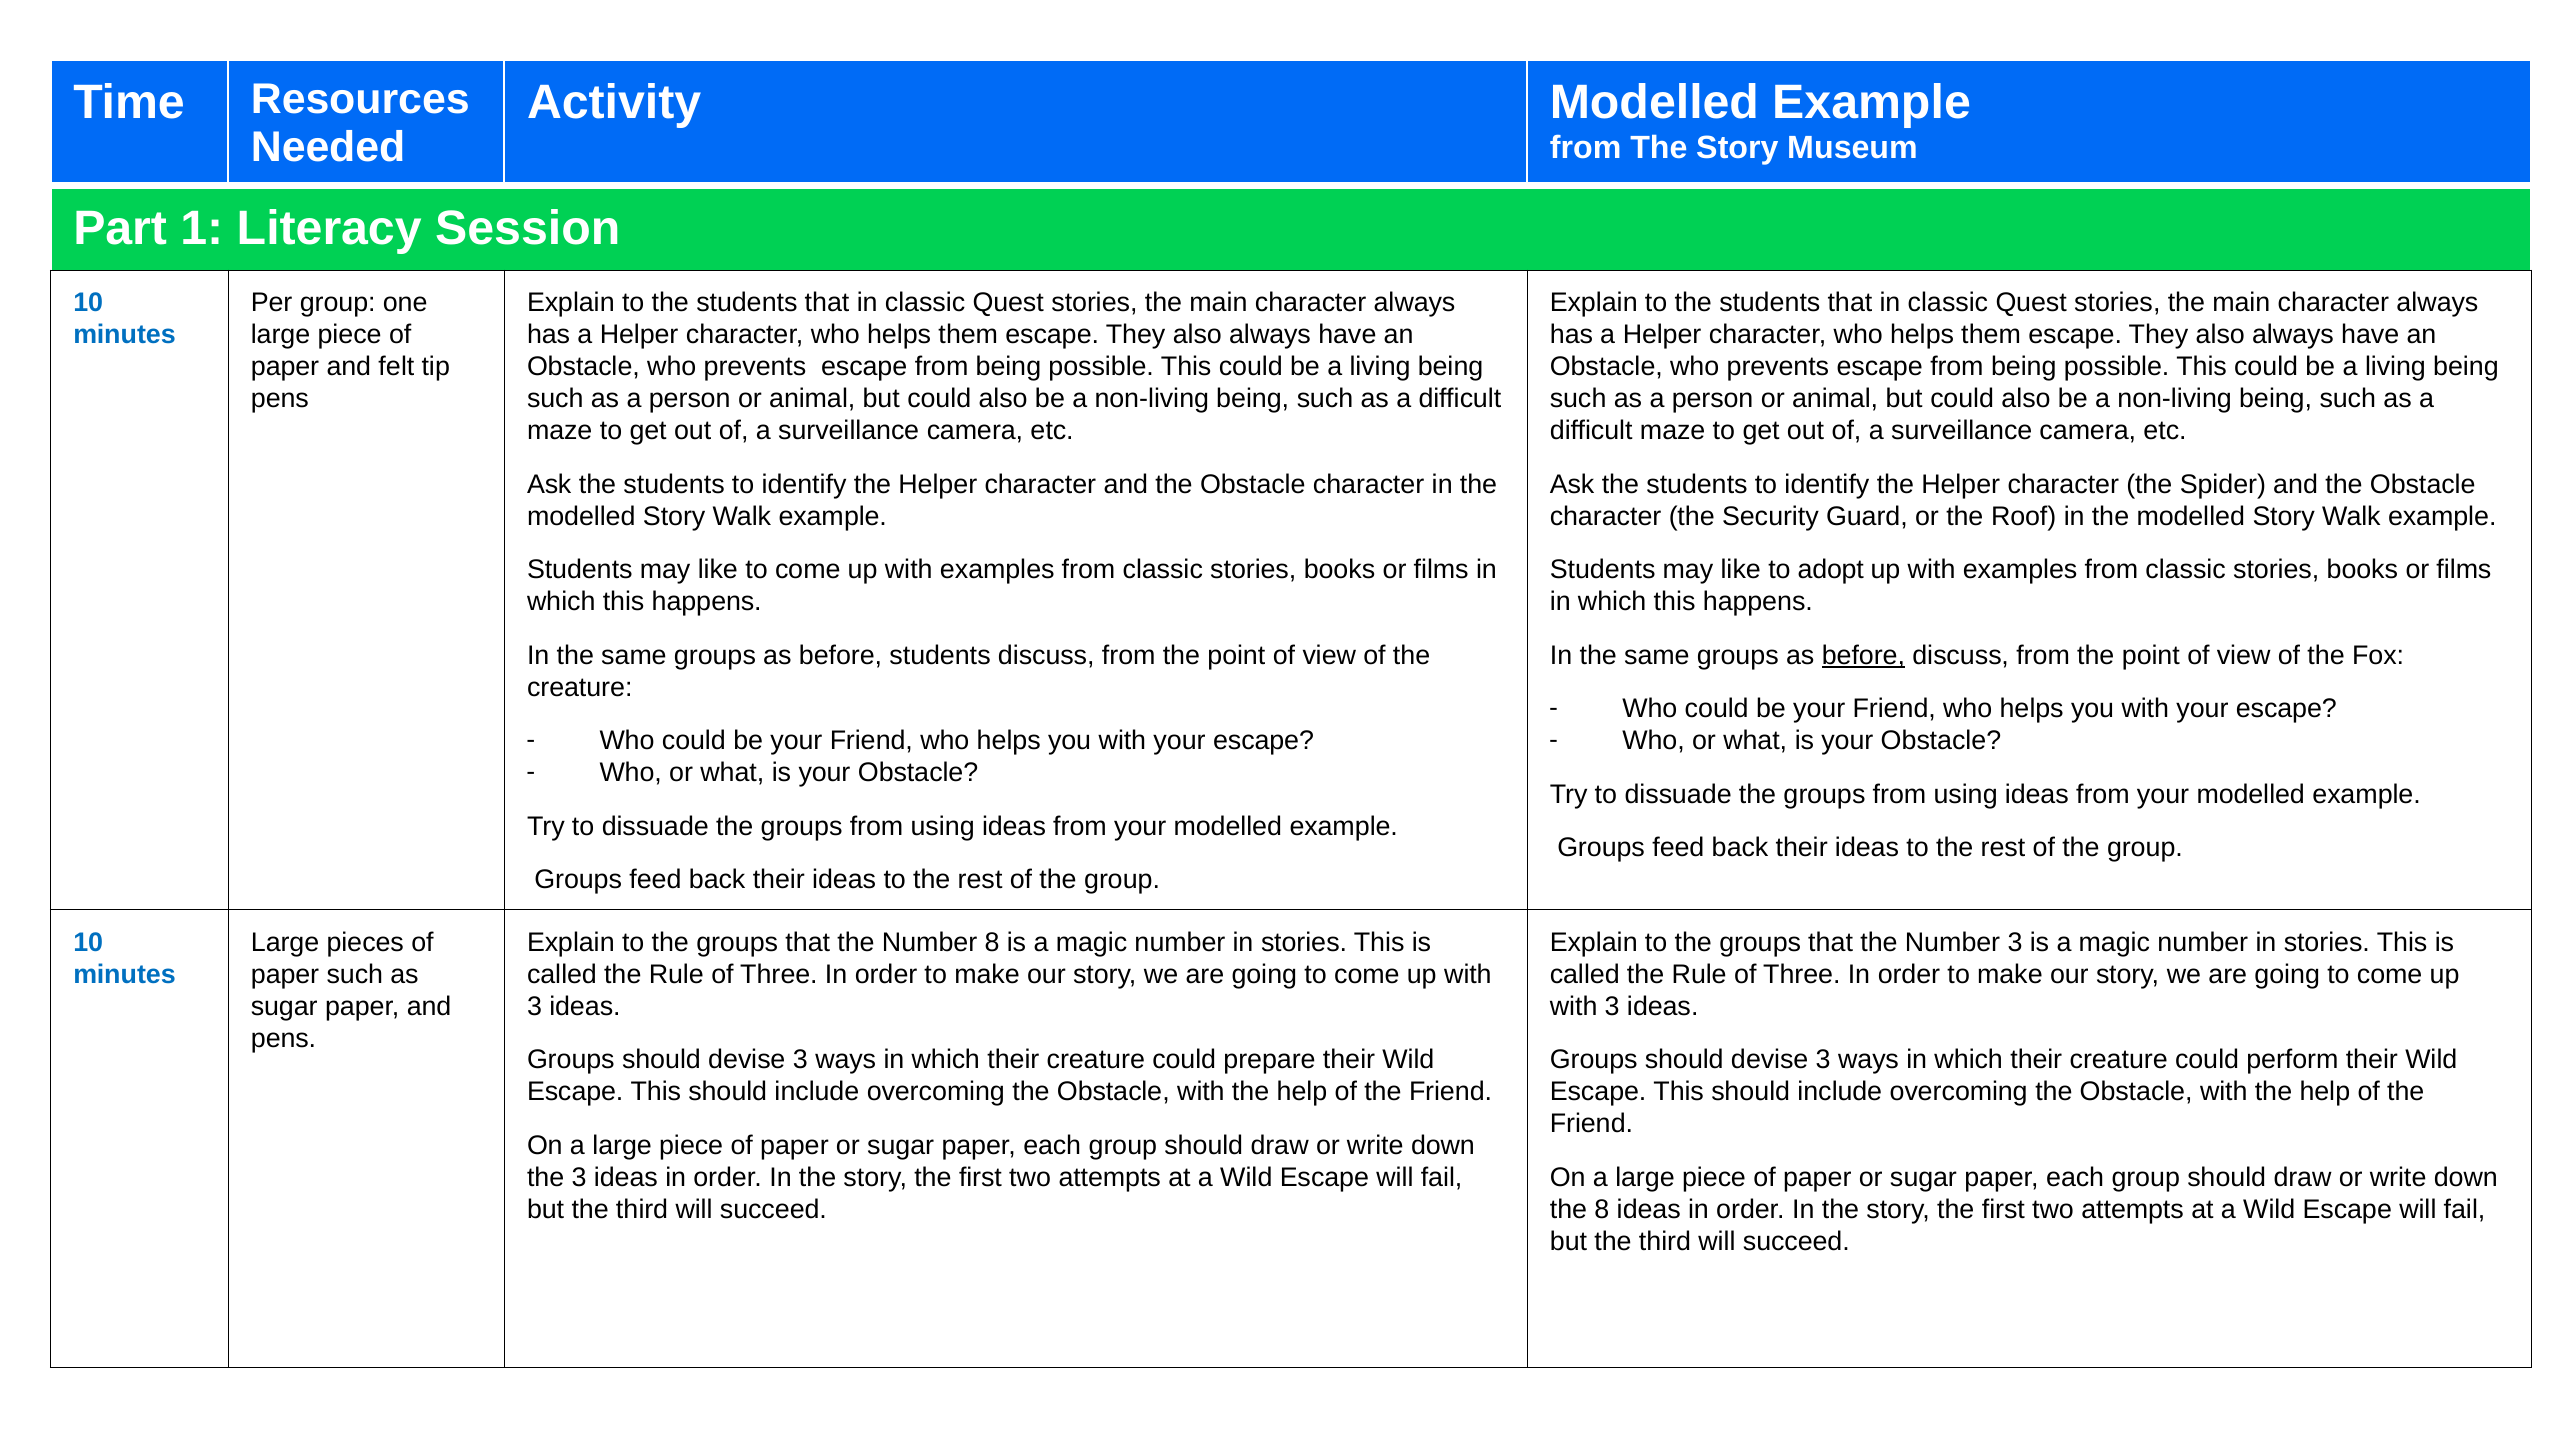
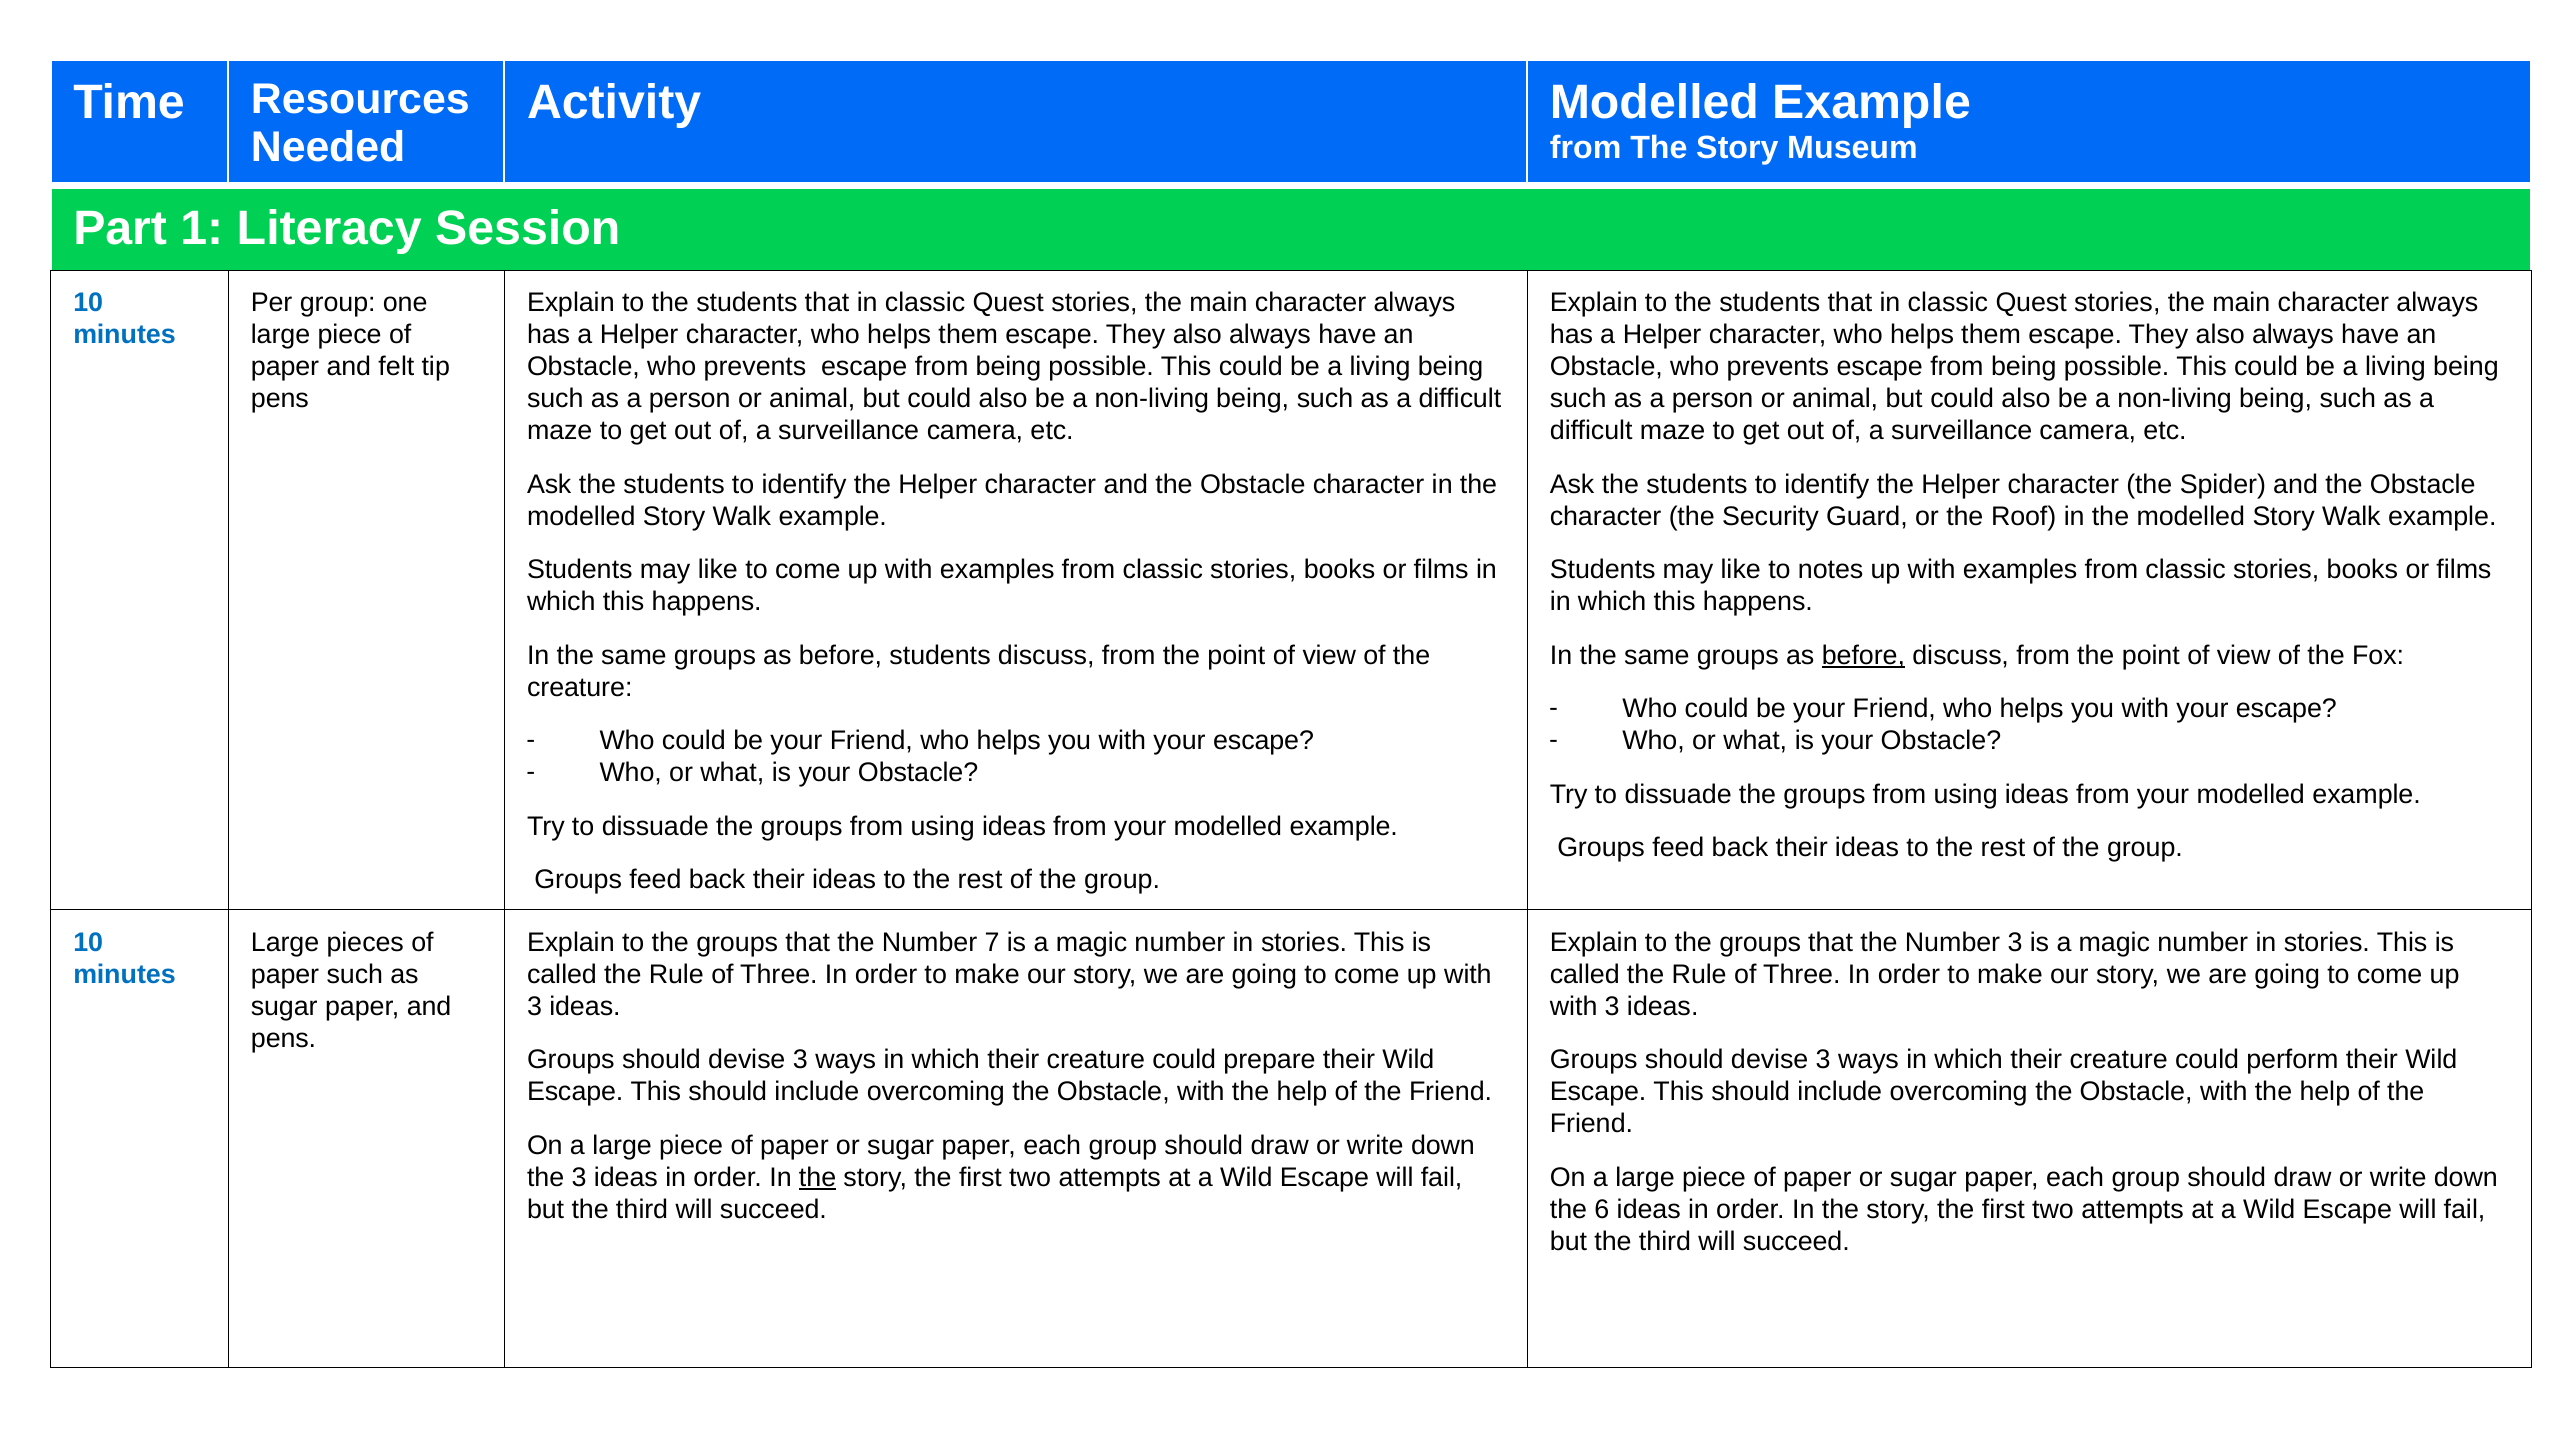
adopt: adopt -> notes
Number 8: 8 -> 7
the at (818, 1177) underline: none -> present
the 8: 8 -> 6
